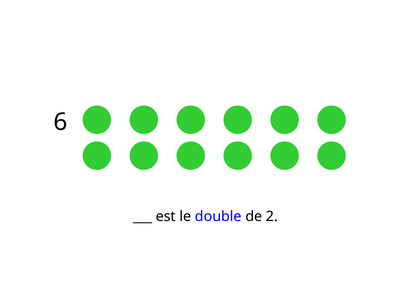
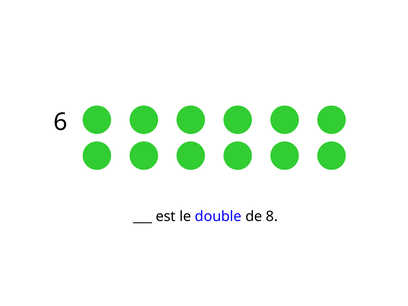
2: 2 -> 8
